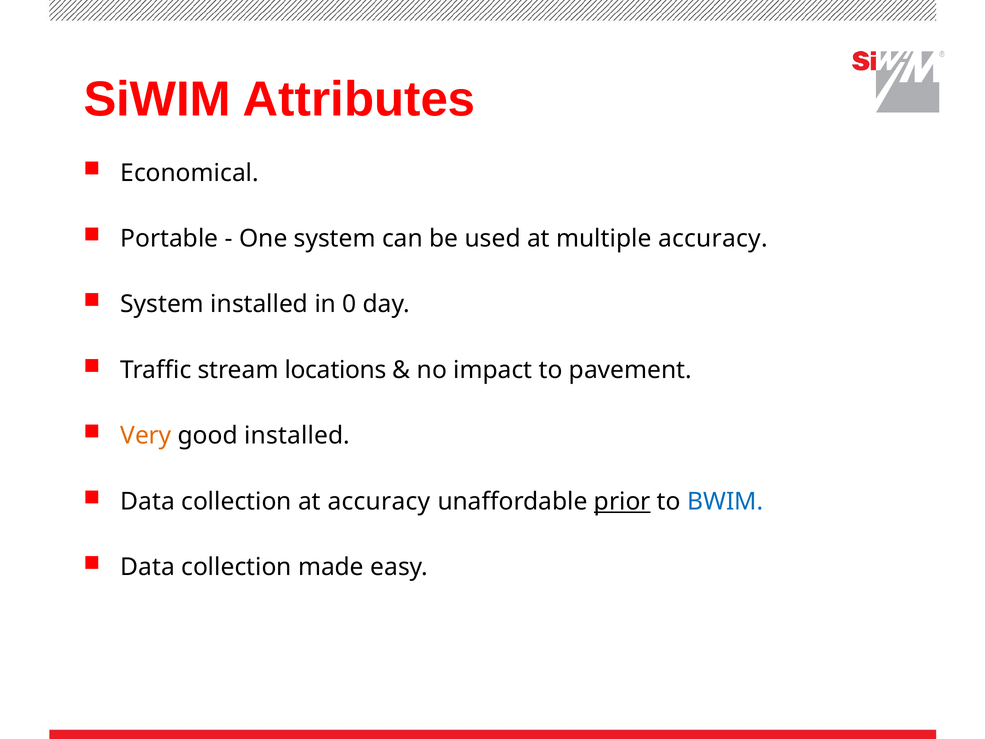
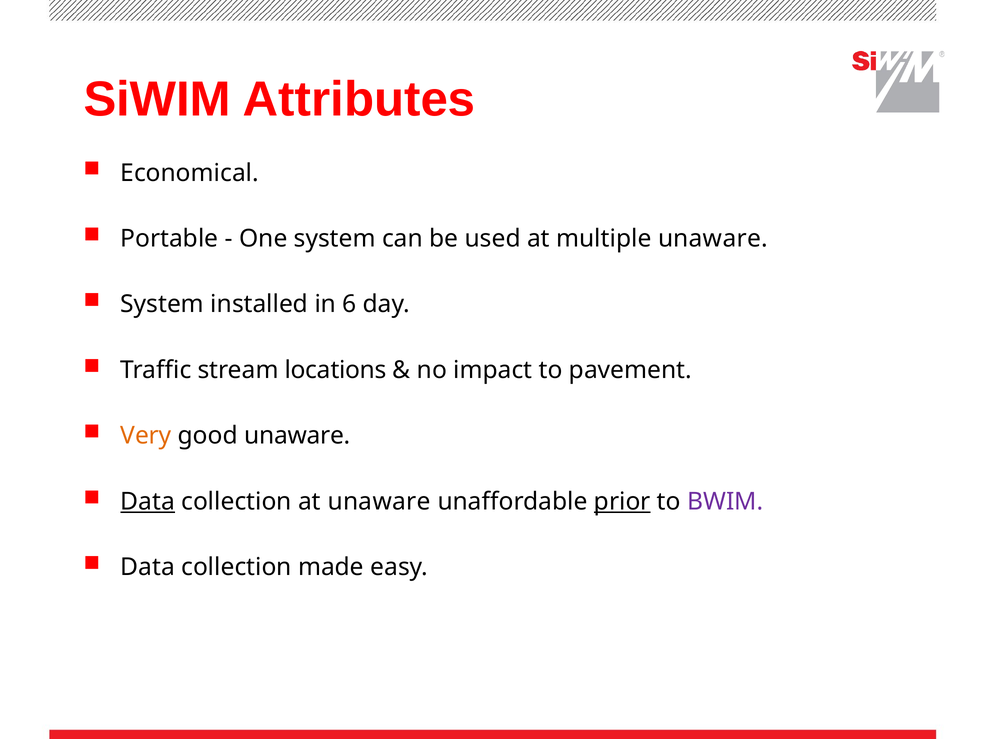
multiple accuracy: accuracy -> unaware
0: 0 -> 6
good installed: installed -> unaware
Data at (148, 501) underline: none -> present
at accuracy: accuracy -> unaware
BWIM colour: blue -> purple
